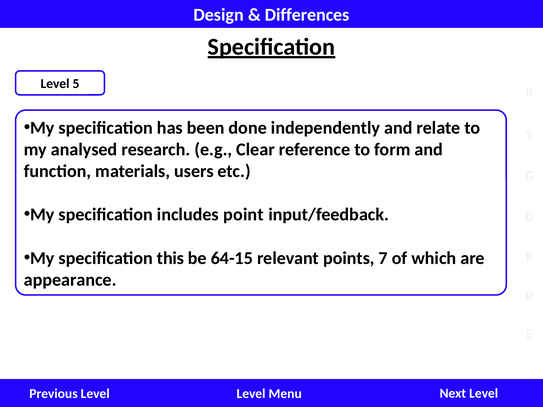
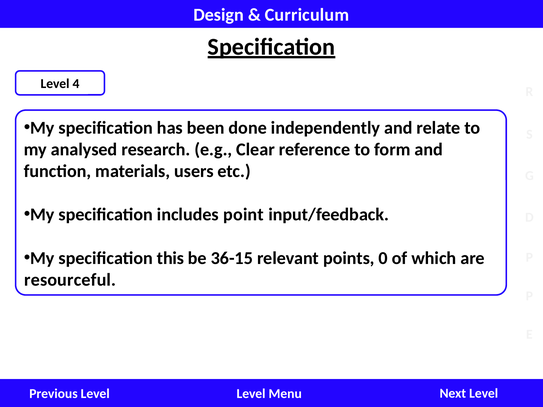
Differences: Differences -> Curriculum
5: 5 -> 4
64-15: 64-15 -> 36-15
7: 7 -> 0
appearance: appearance -> resourceful
